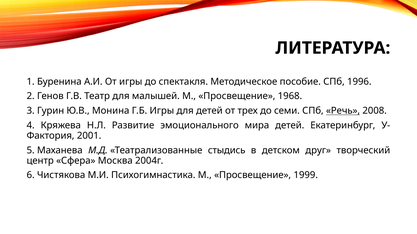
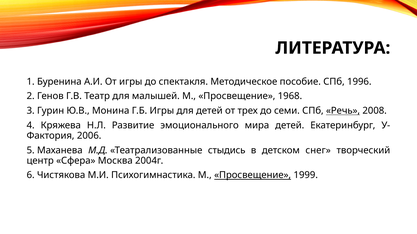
2001: 2001 -> 2006
друг: друг -> снег
Просвещение at (253, 176) underline: none -> present
